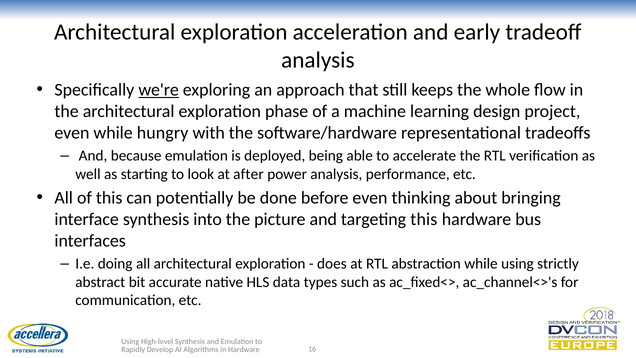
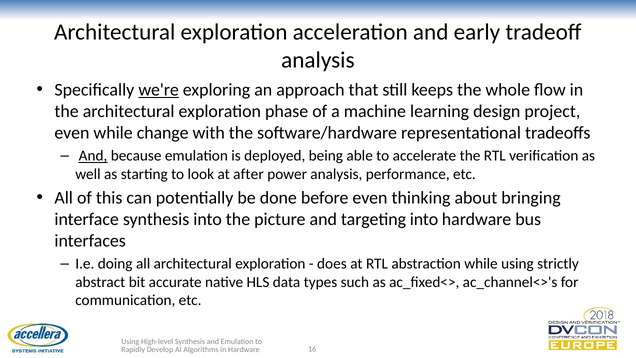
hungry: hungry -> change
And at (93, 156) underline: none -> present
targeting this: this -> into
